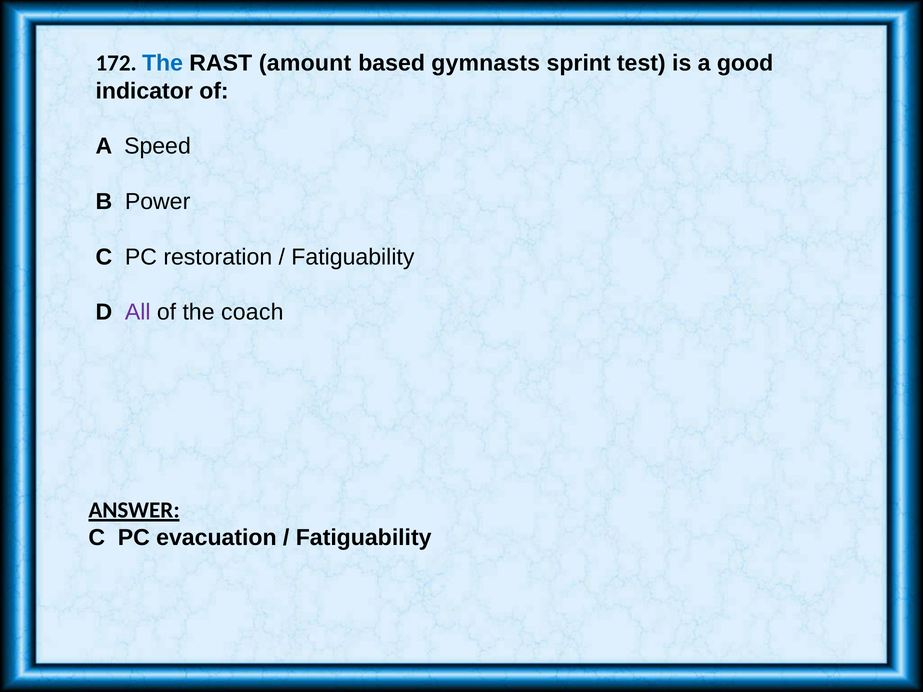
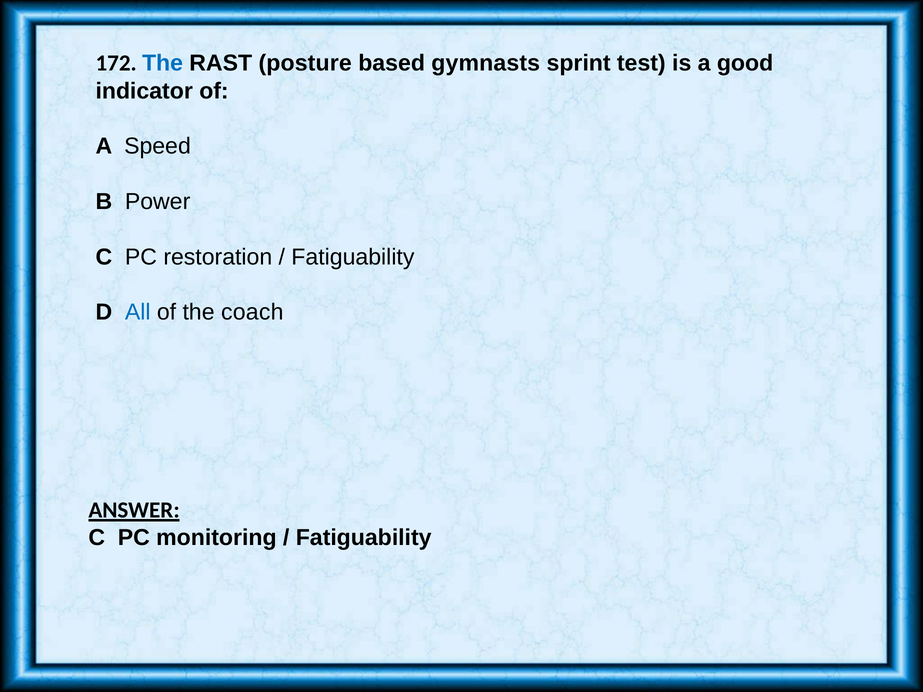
amount: amount -> posture
All colour: purple -> blue
evacuation: evacuation -> monitoring
